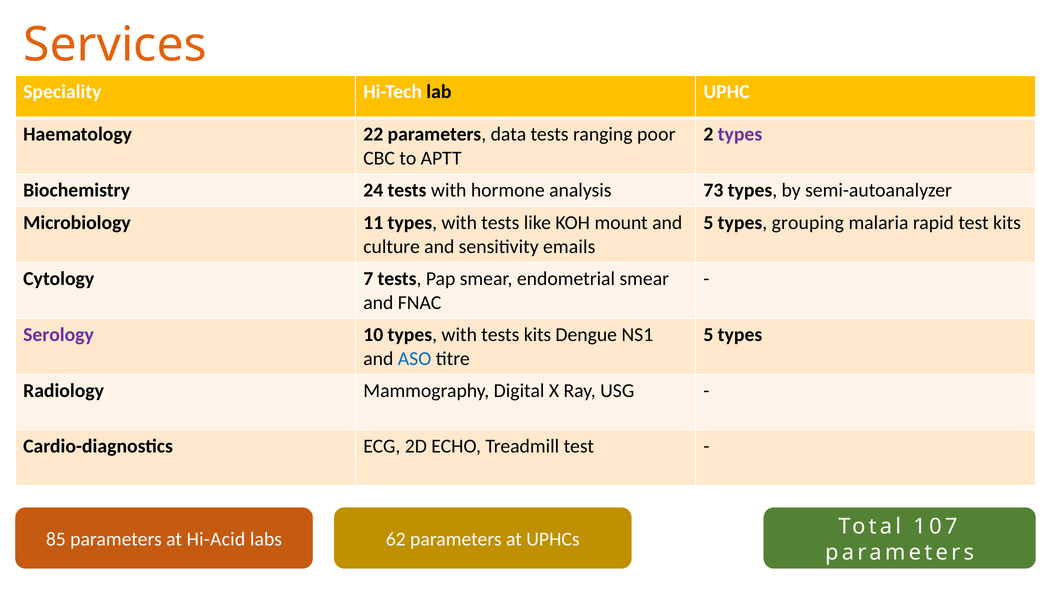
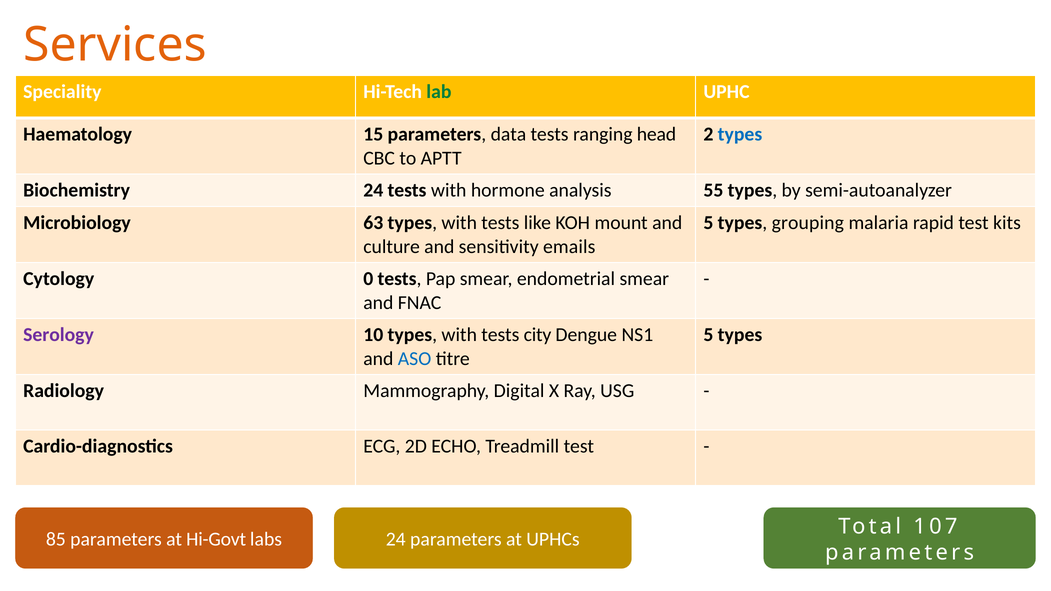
lab colour: black -> green
22: 22 -> 15
poor: poor -> head
types at (740, 134) colour: purple -> blue
73: 73 -> 55
11: 11 -> 63
7: 7 -> 0
tests kits: kits -> city
Hi-Acid: Hi-Acid -> Hi-Govt
labs 62: 62 -> 24
